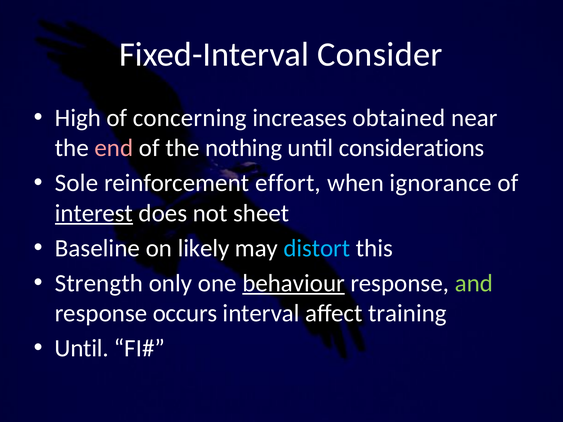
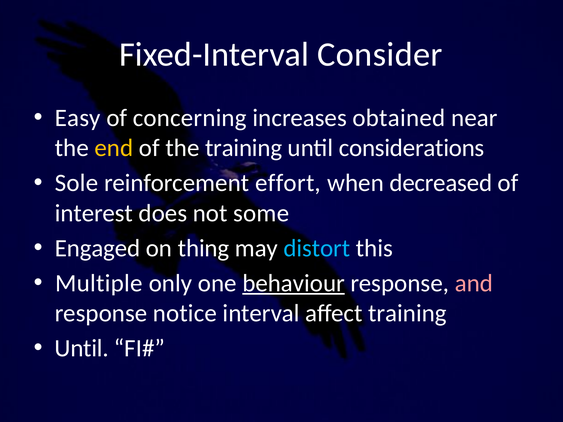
High: High -> Easy
end colour: pink -> yellow
the nothing: nothing -> training
ignorance: ignorance -> decreased
interest underline: present -> none
sheet: sheet -> some
Baseline: Baseline -> Engaged
likely: likely -> thing
Strength: Strength -> Multiple
and colour: light green -> pink
occurs: occurs -> notice
